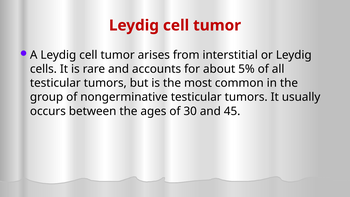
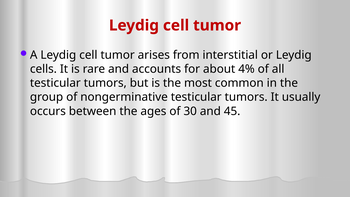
5%: 5% -> 4%
